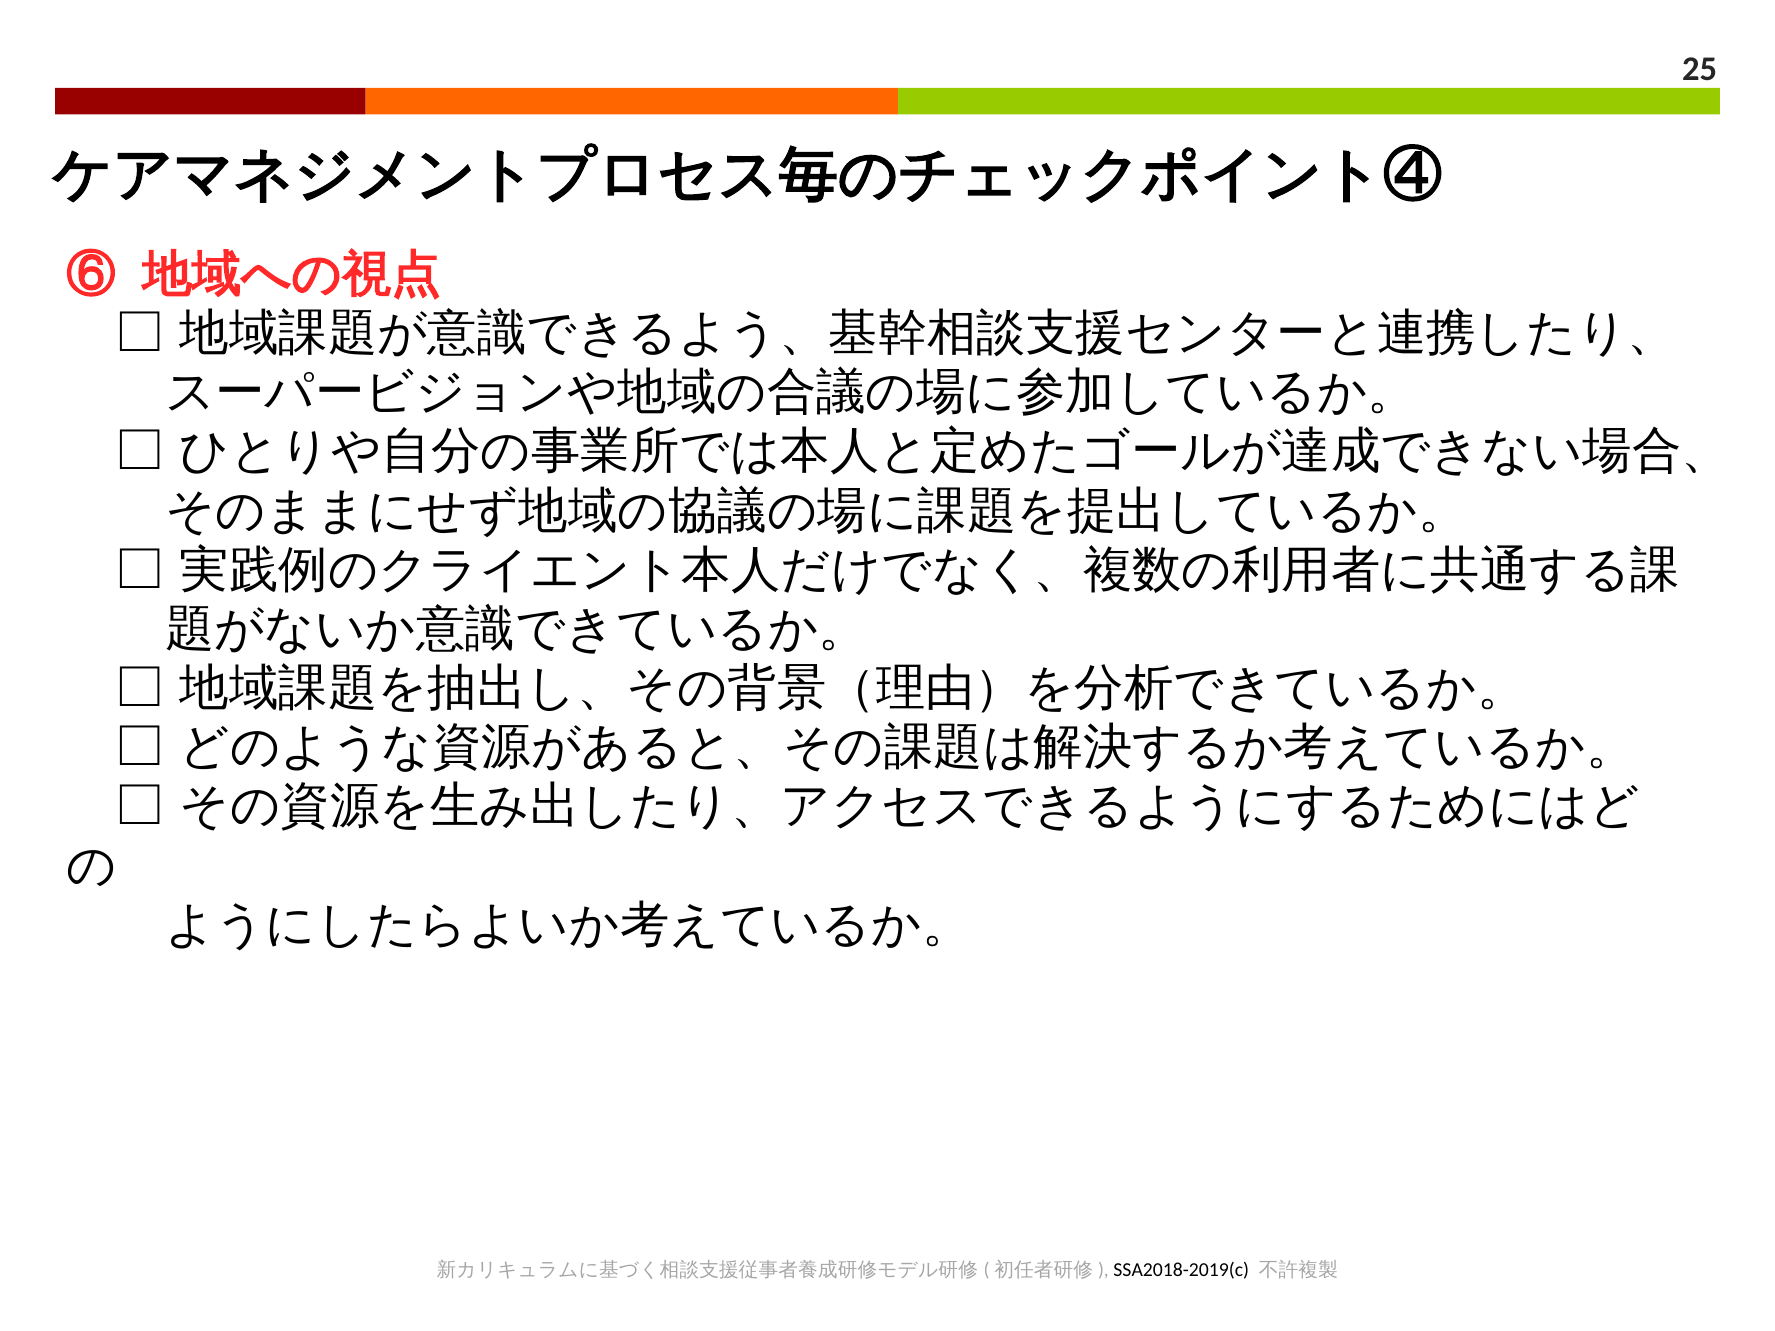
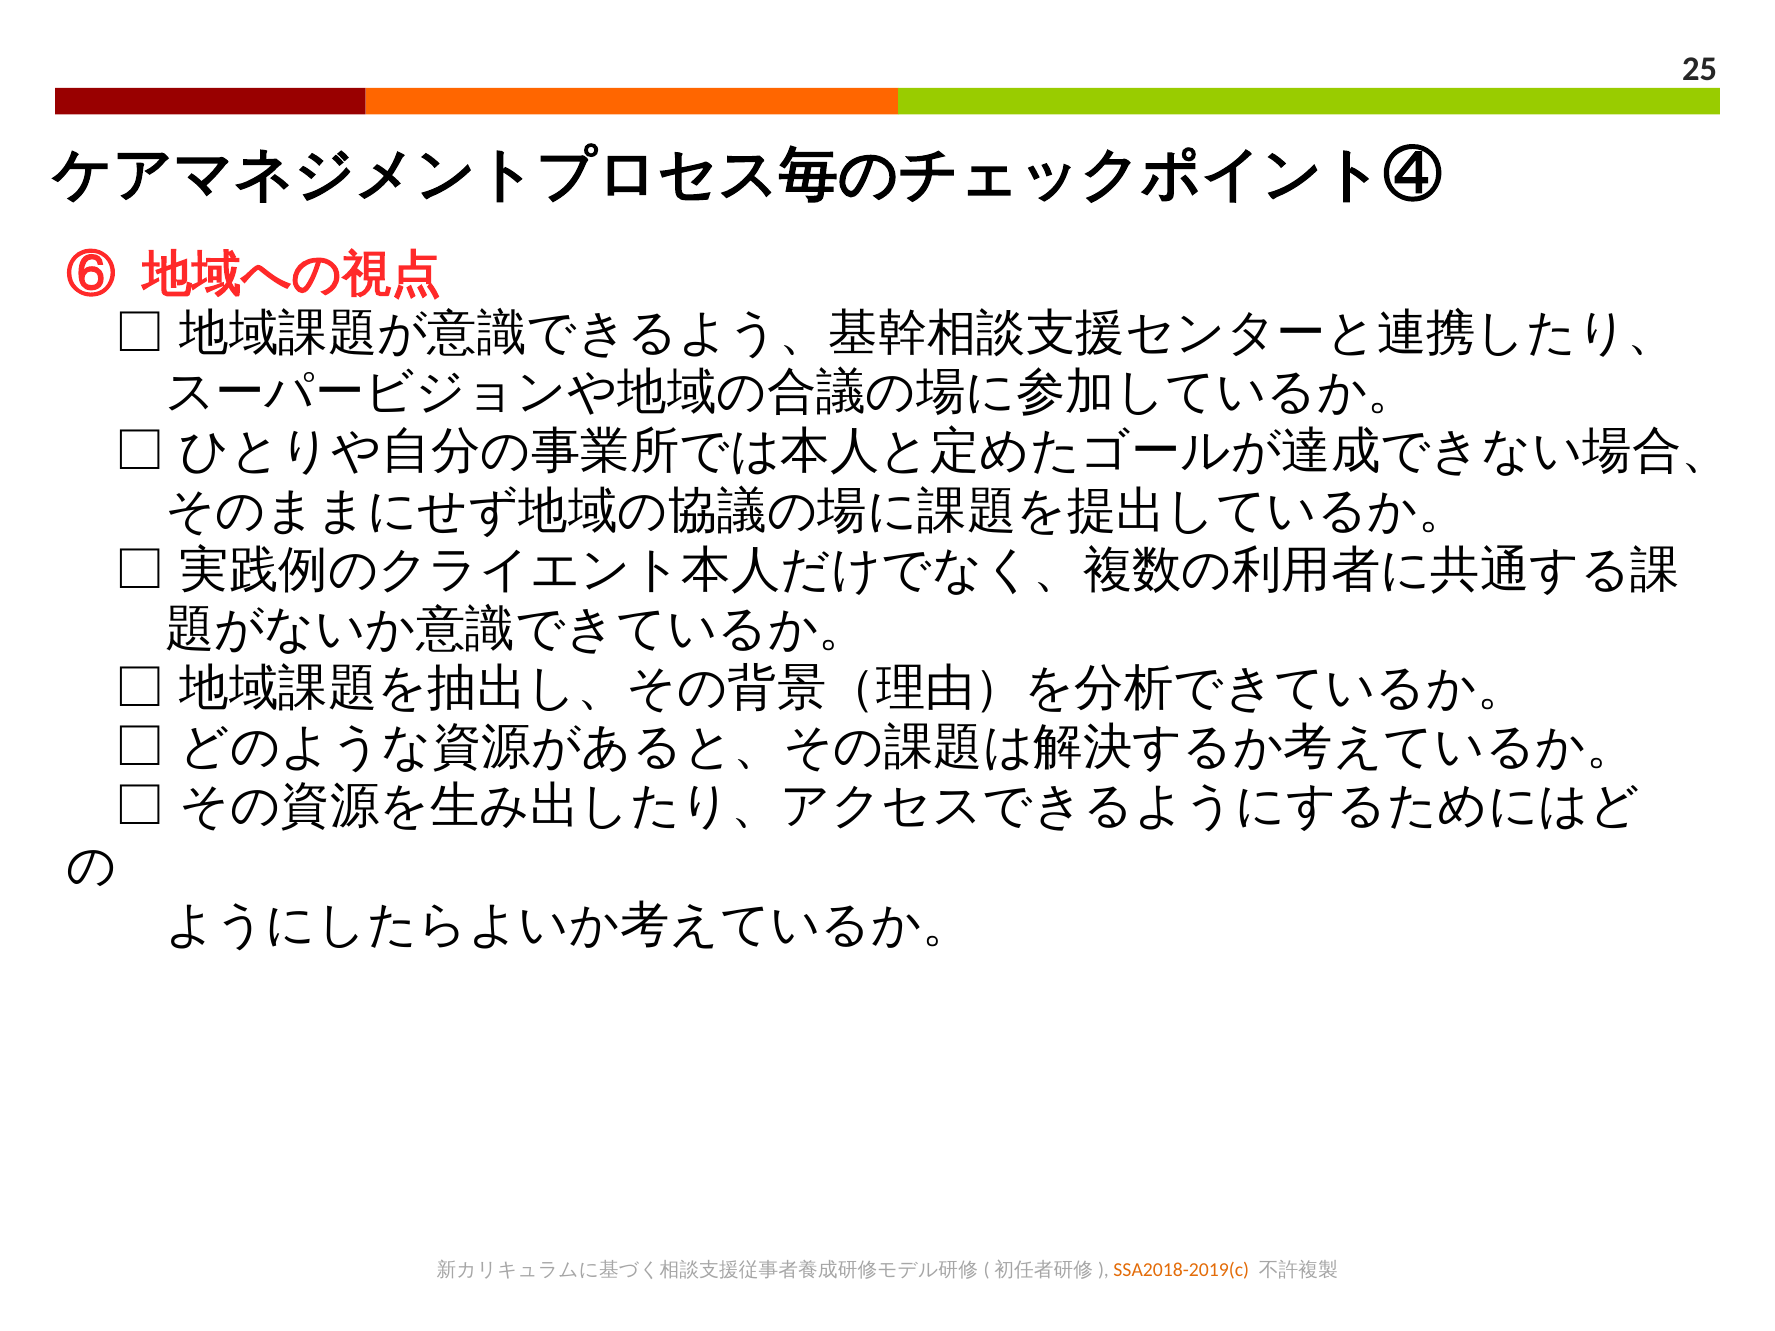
SSA2018-2019(c colour: black -> orange
